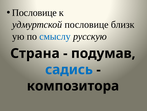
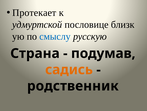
Пословице at (34, 13): Пословице -> Протекает
садись colour: blue -> orange
композитора: композитора -> родственник
